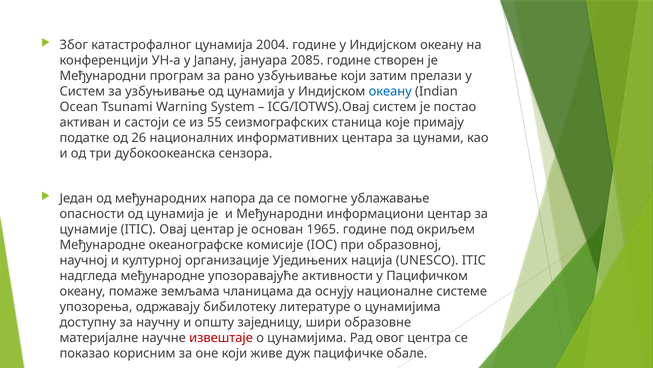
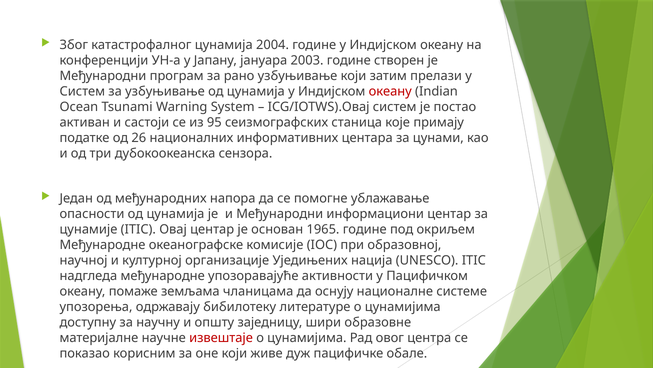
2085: 2085 -> 2003
океану at (390, 91) colour: blue -> red
55: 55 -> 95
